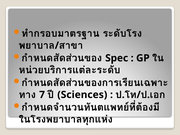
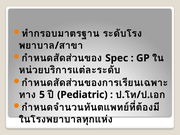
7: 7 -> 5
Sciences: Sciences -> Pediatric
